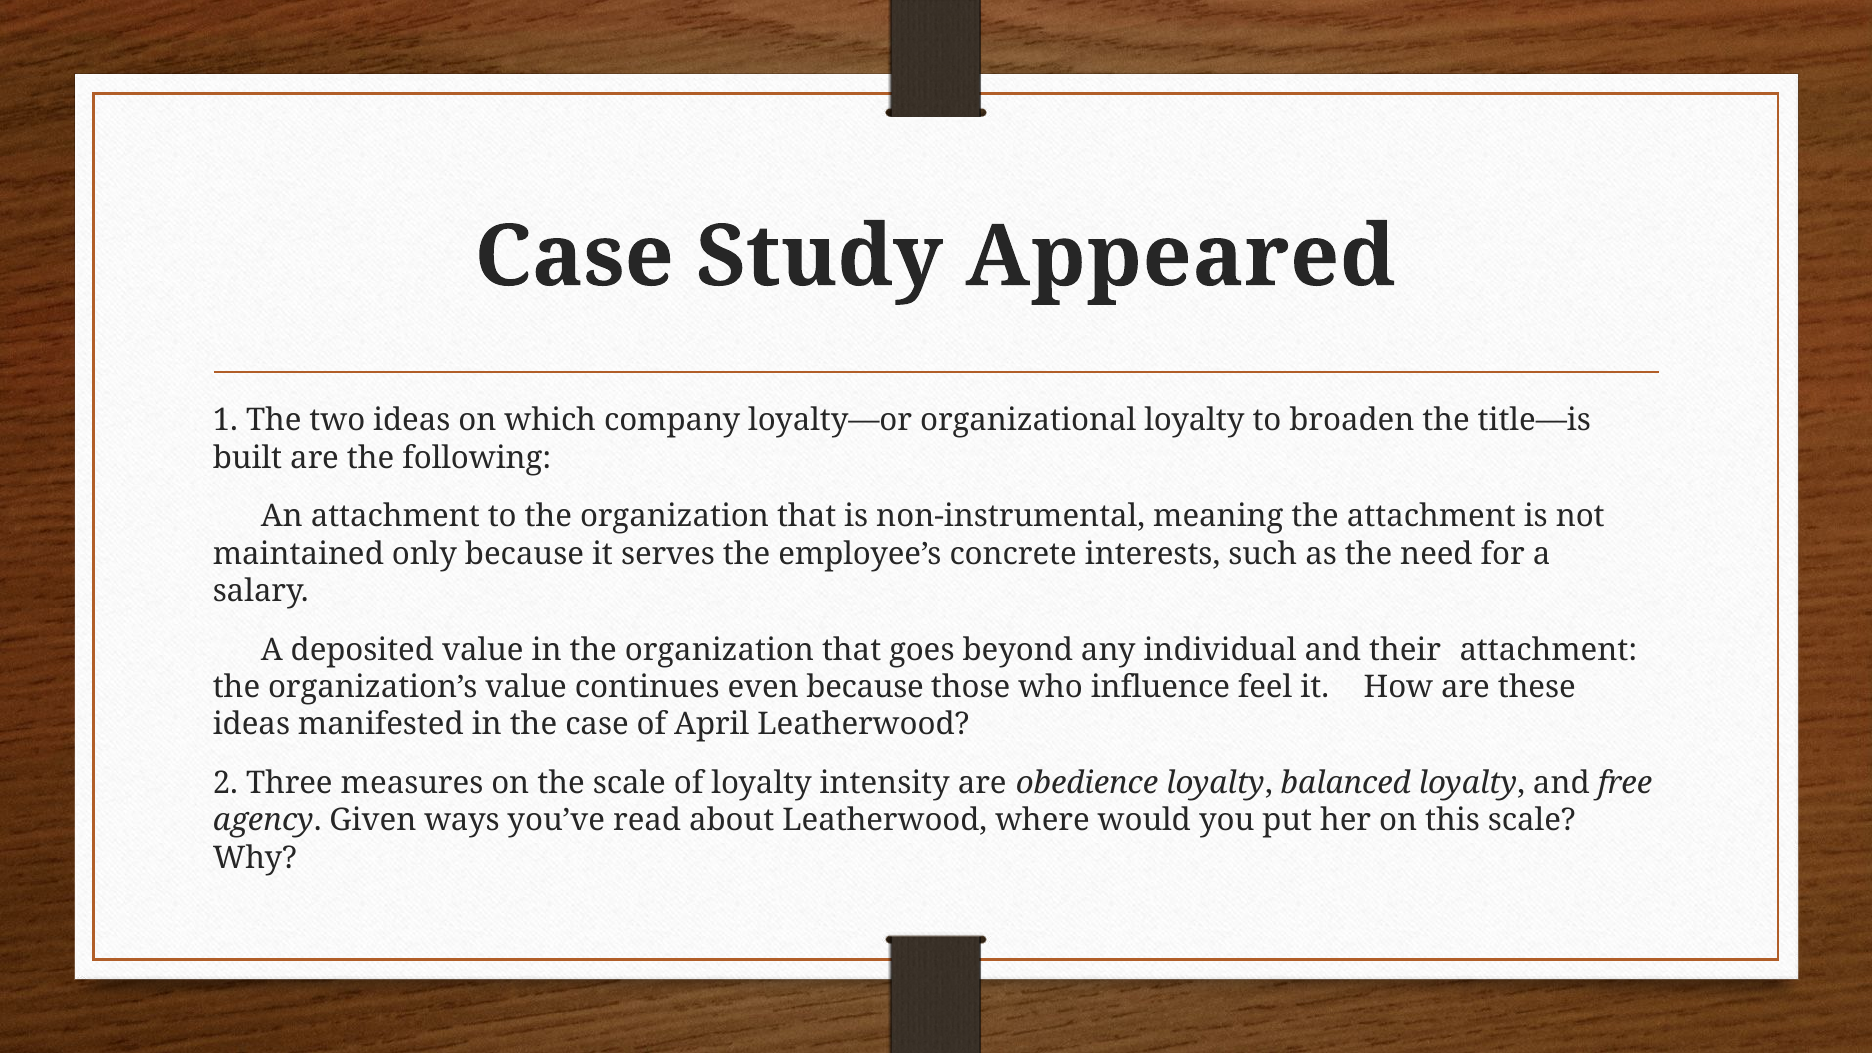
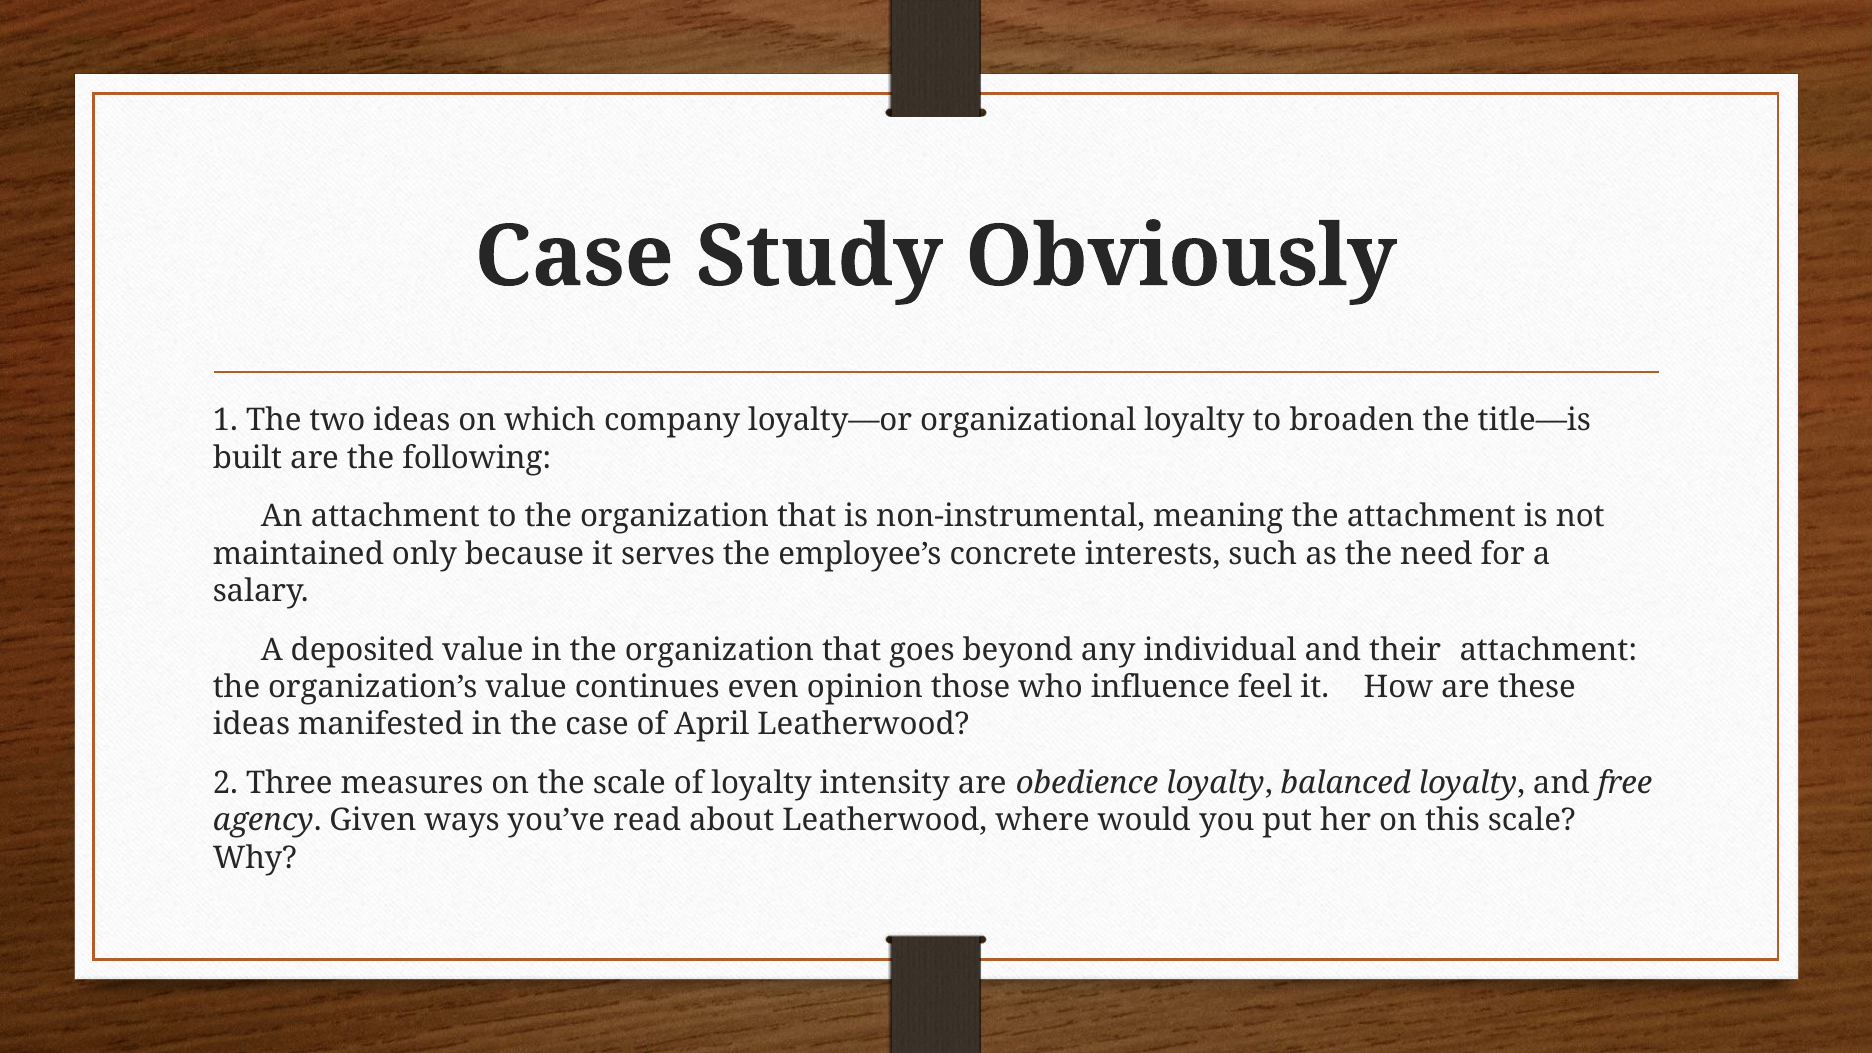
Appeared: Appeared -> Obviously
even because: because -> opinion
